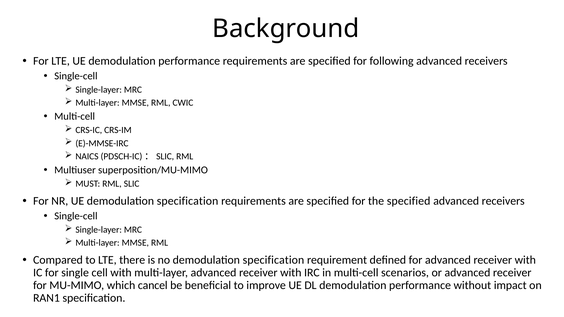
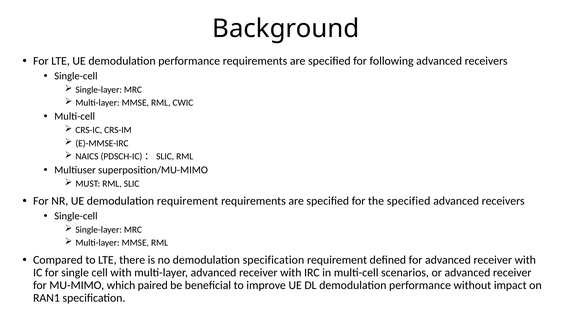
UE demodulation specification: specification -> requirement
cancel: cancel -> paired
